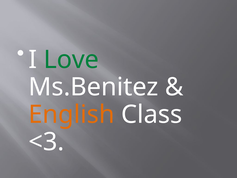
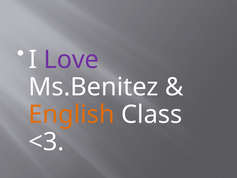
Love colour: green -> purple
